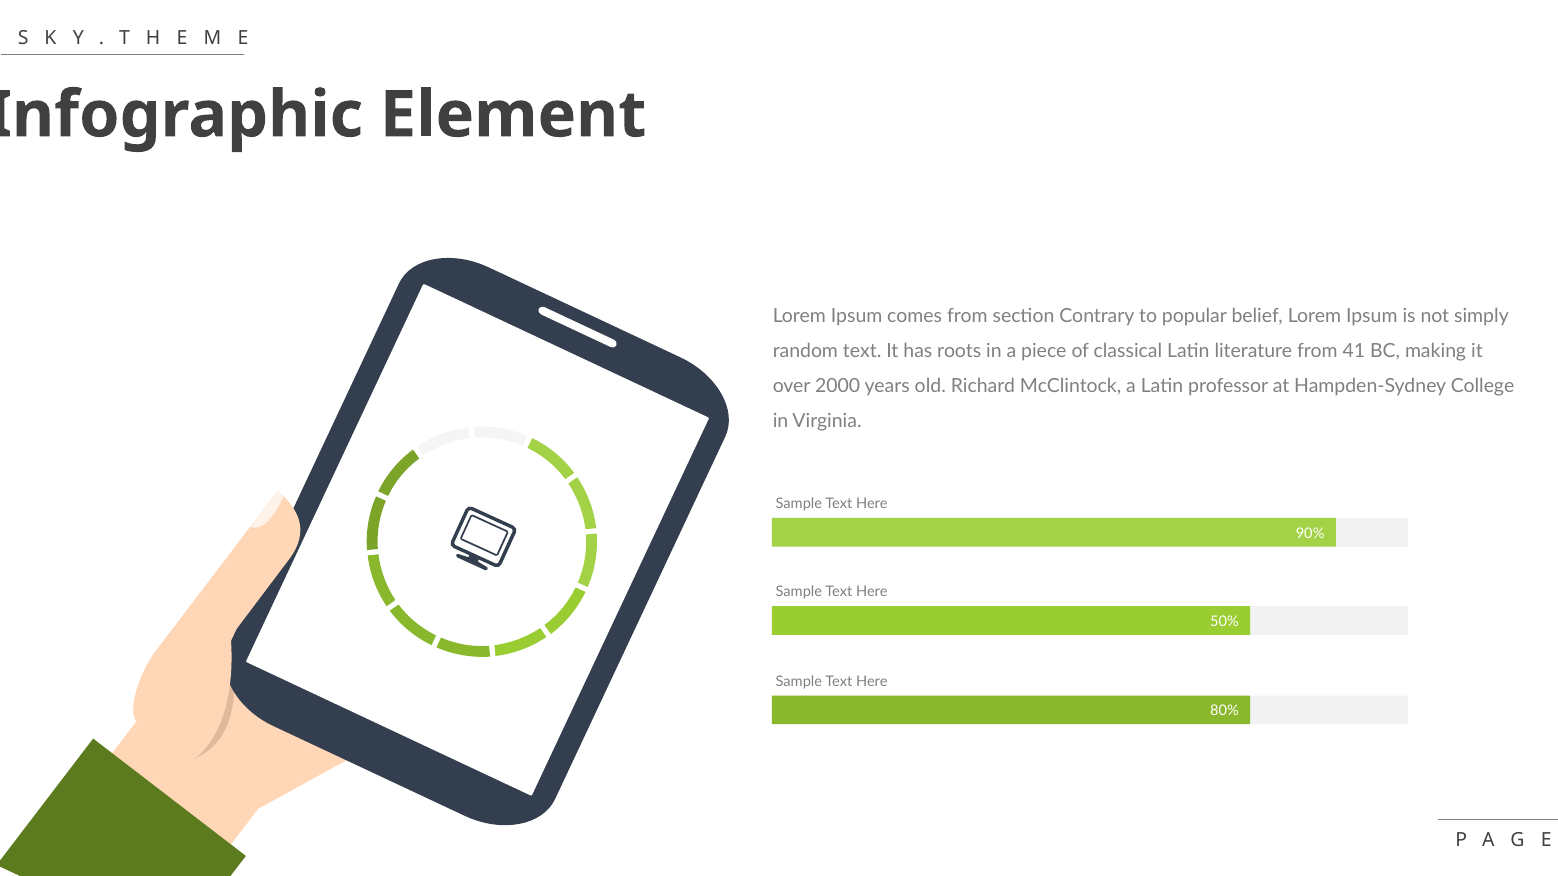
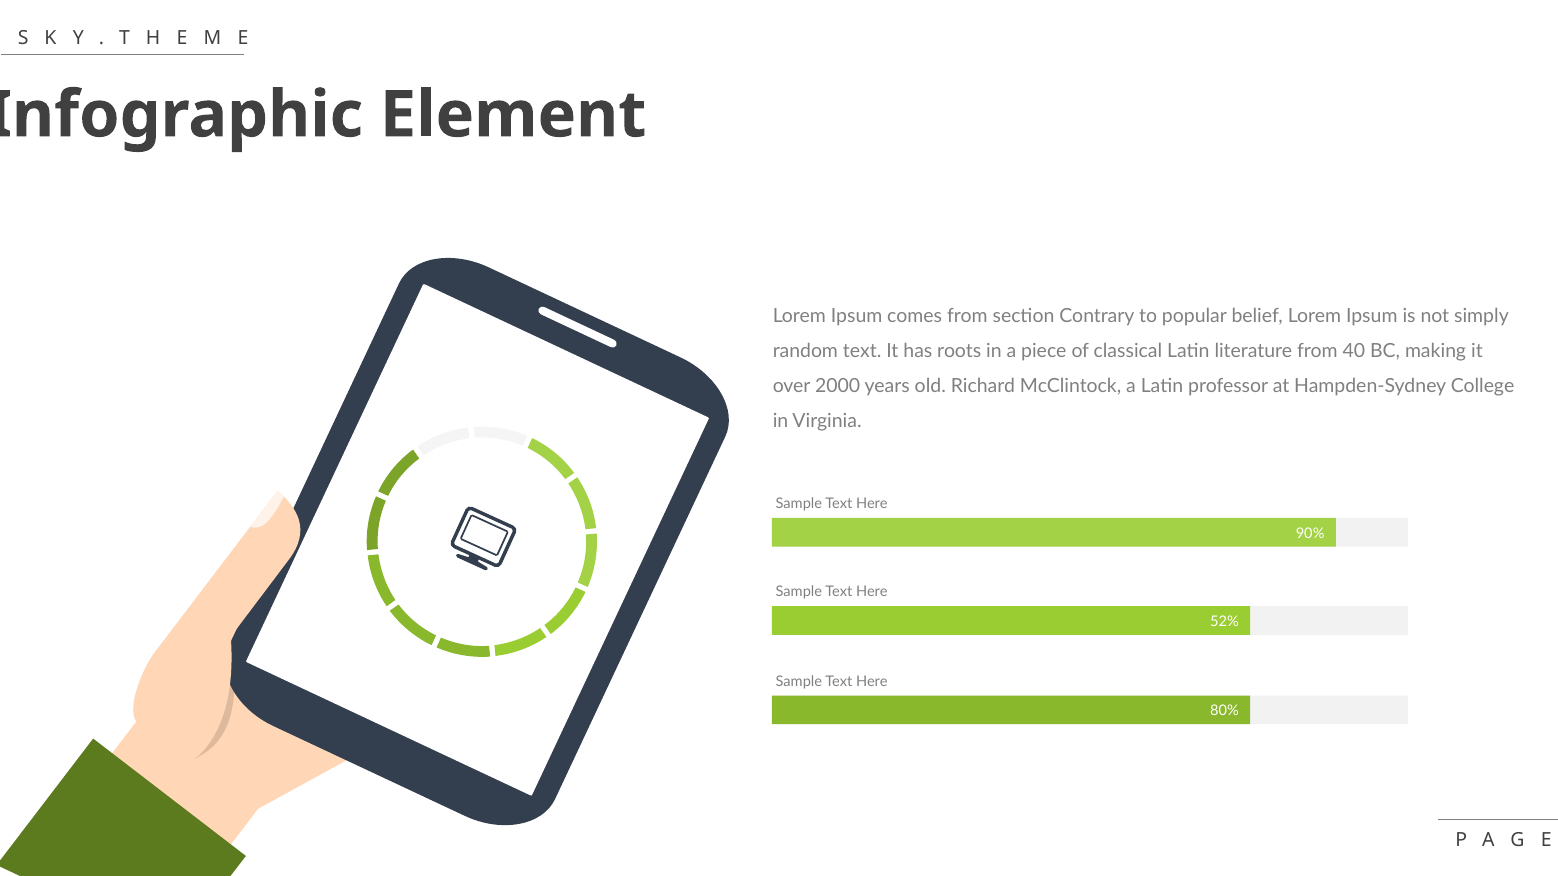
41: 41 -> 40
50%: 50% -> 52%
